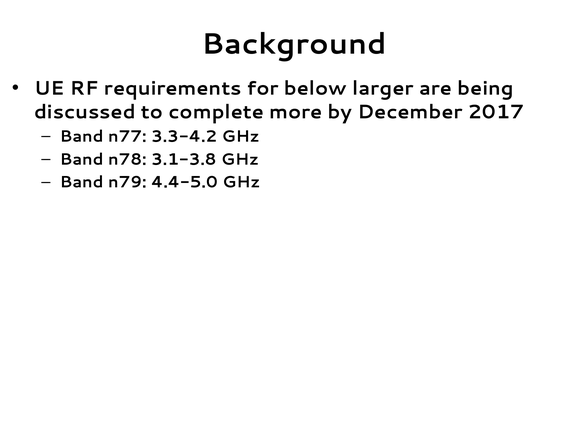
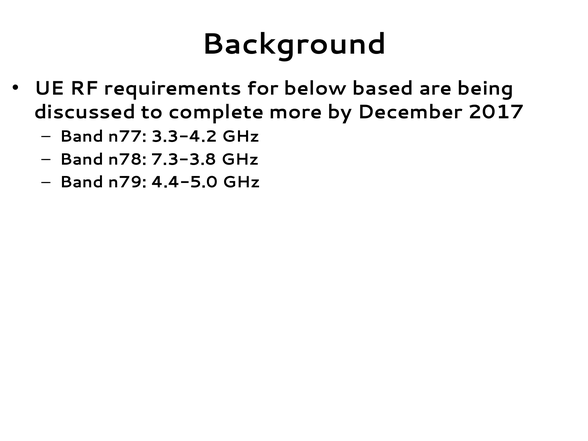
larger: larger -> based
3.1-3.8: 3.1-3.8 -> 7.3-3.8
